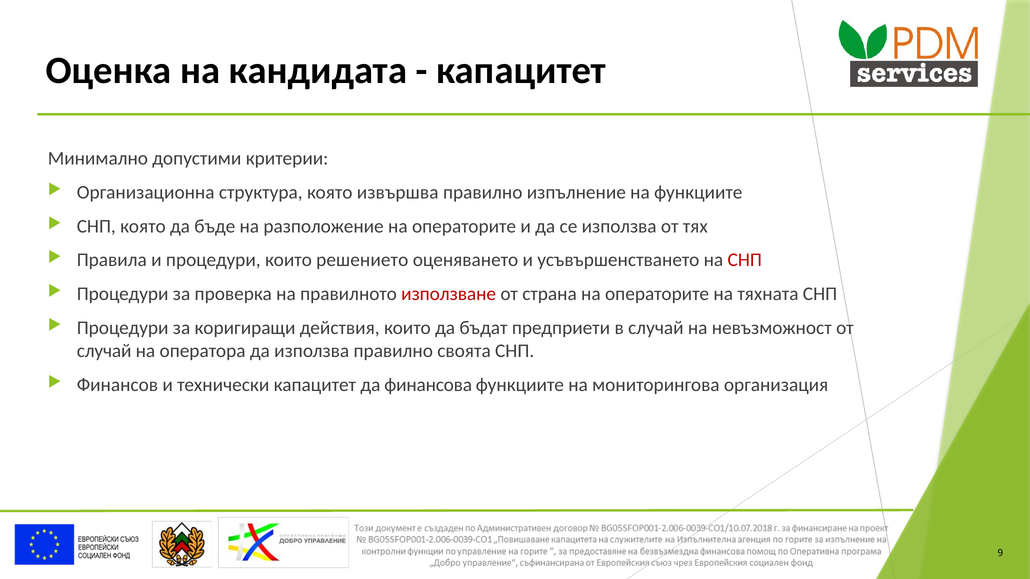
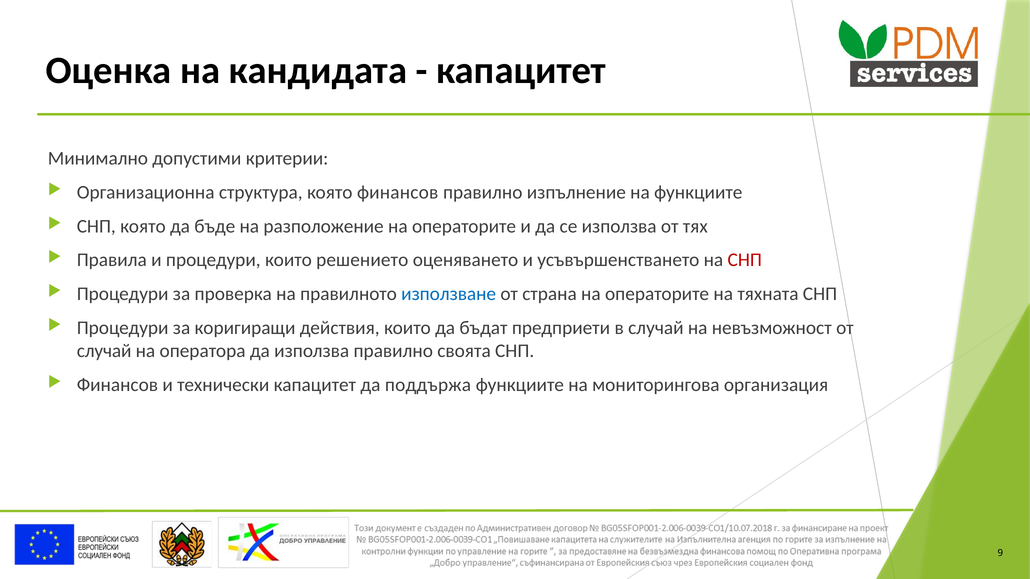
която извършва: извършва -> финансов
използване colour: red -> blue
финансова: финансова -> поддържа
